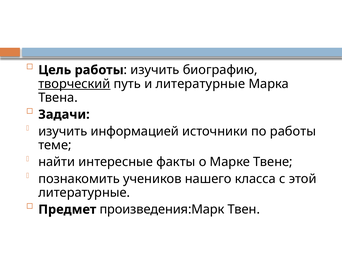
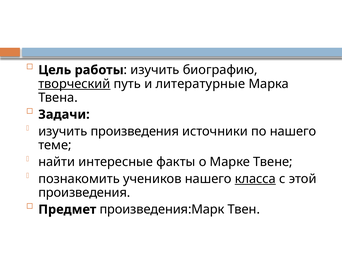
изучить информацией: информацией -> произведения
по работы: работы -> нашего
класса underline: none -> present
литературные at (84, 193): литературные -> произведения
